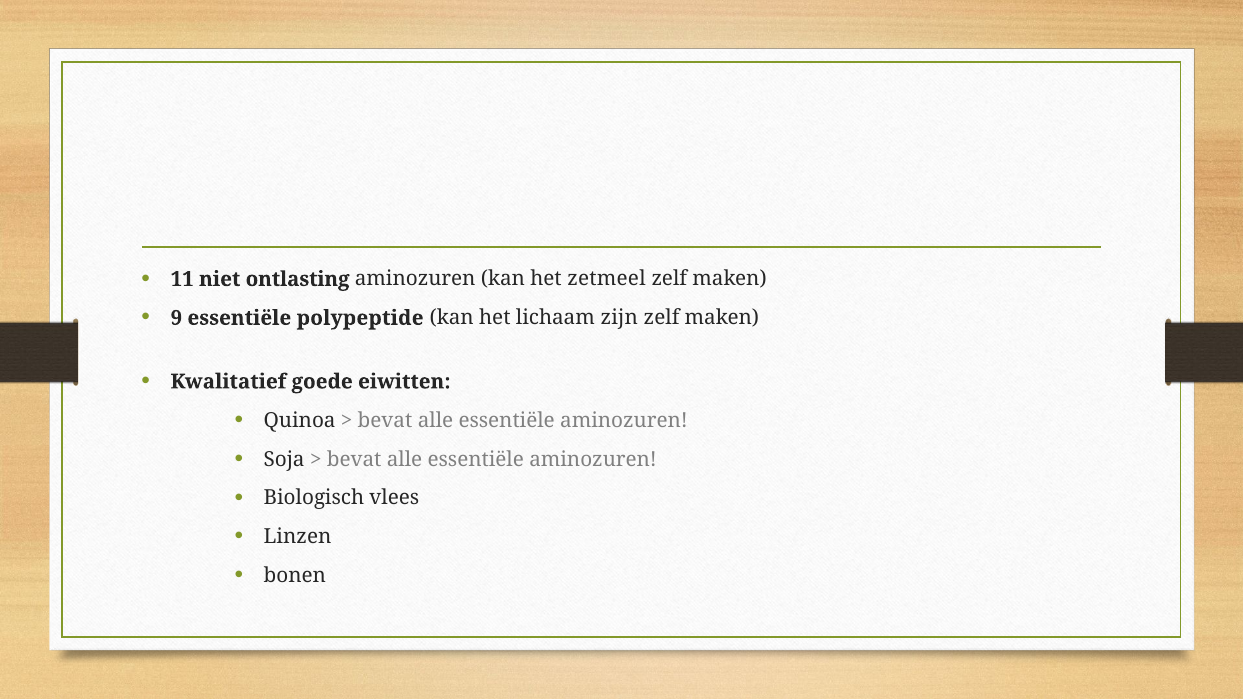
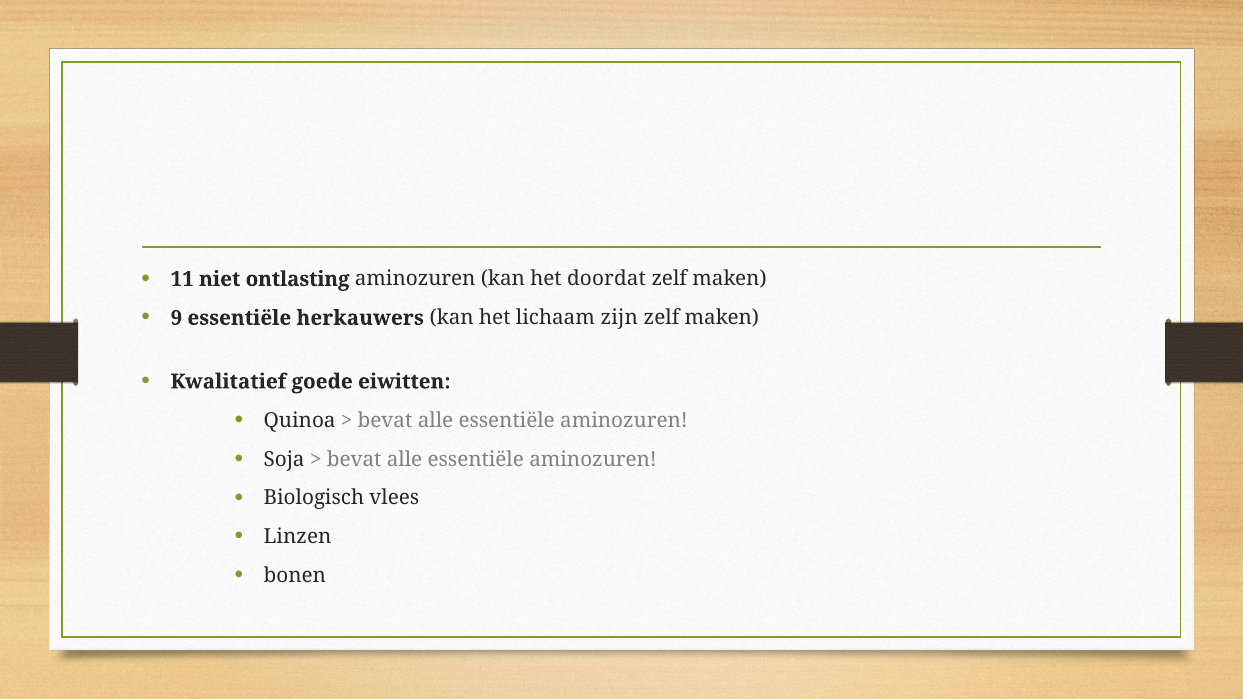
zetmeel: zetmeel -> doordat
polypeptide: polypeptide -> herkauwers
